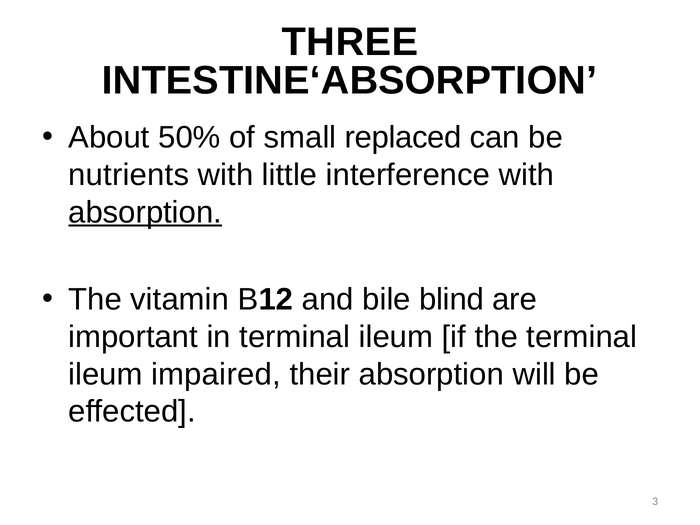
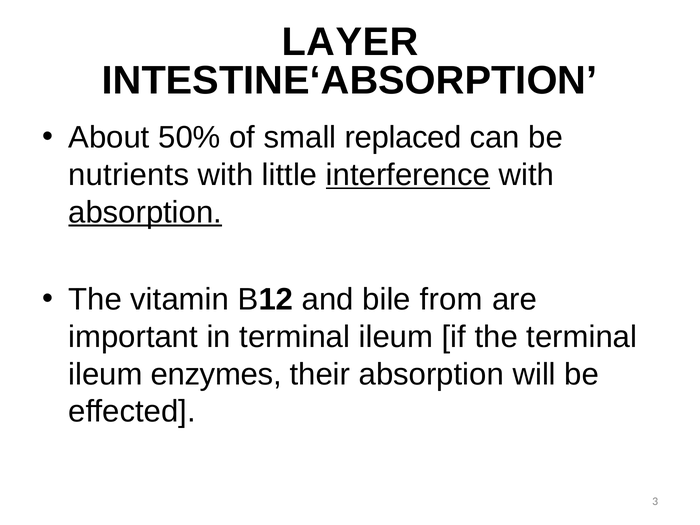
THREE: THREE -> LAYER
interference underline: none -> present
blind: blind -> from
impaired: impaired -> enzymes
